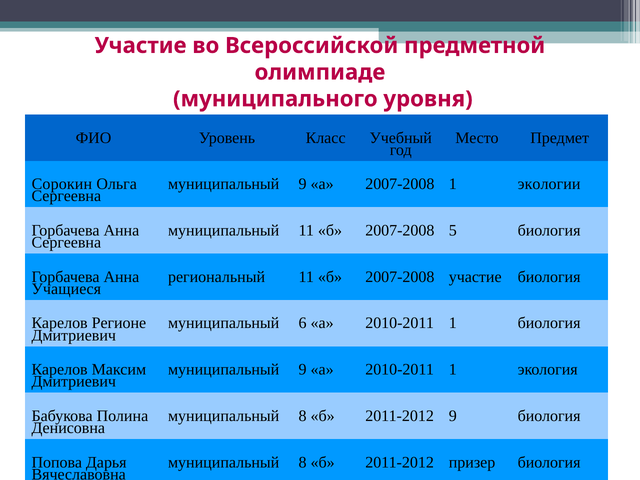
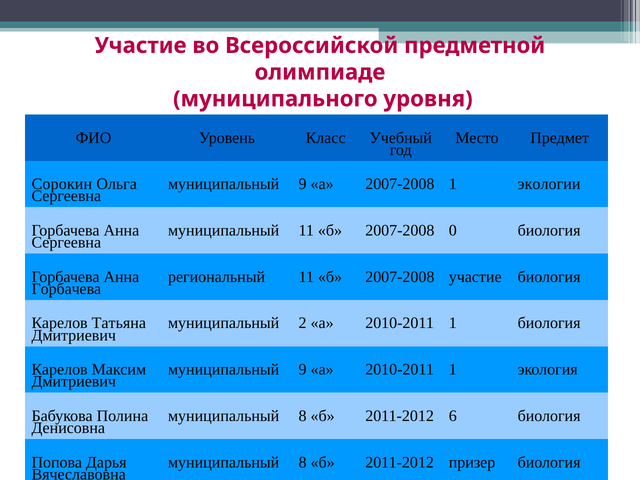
5: 5 -> 0
Учащиеся at (66, 289): Учащиеся -> Горбачева
Регионе: Регионе -> Татьяна
6: 6 -> 2
2011-2012 9: 9 -> 6
